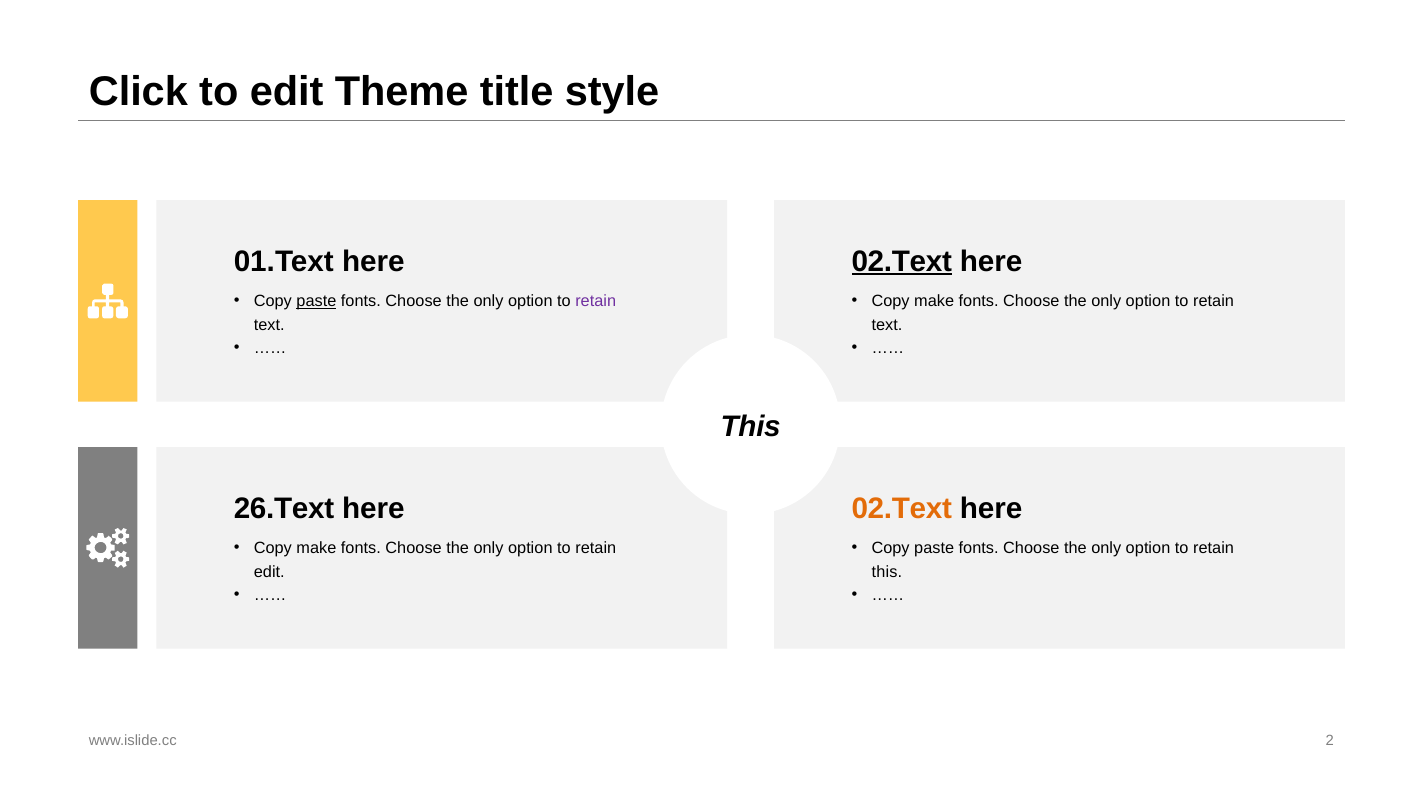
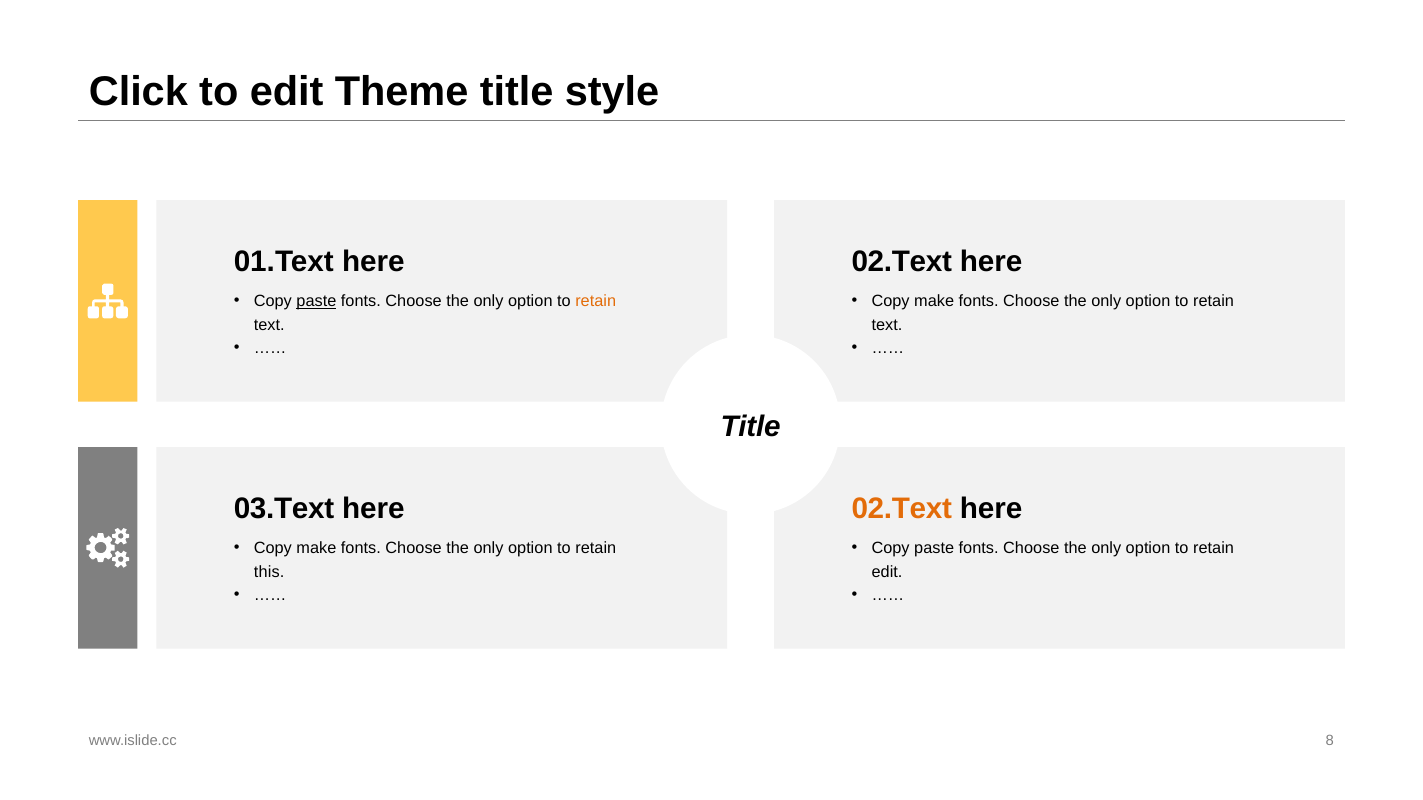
02.Text at (902, 261) underline: present -> none
retain at (596, 302) colour: purple -> orange
This at (751, 427): This -> Title
26.Text: 26.Text -> 03.Text
edit at (269, 572): edit -> this
this at (887, 572): this -> edit
2: 2 -> 8
